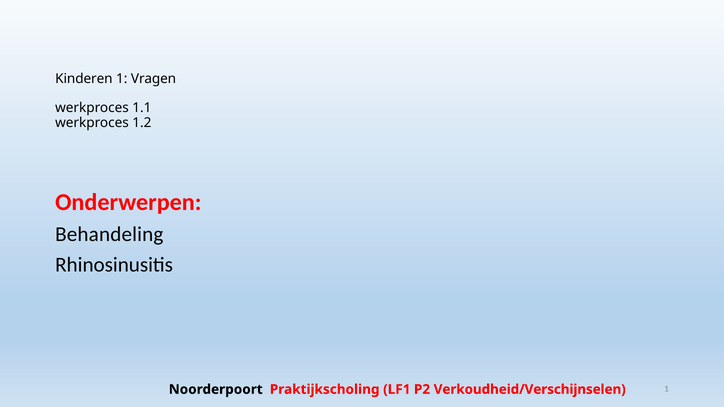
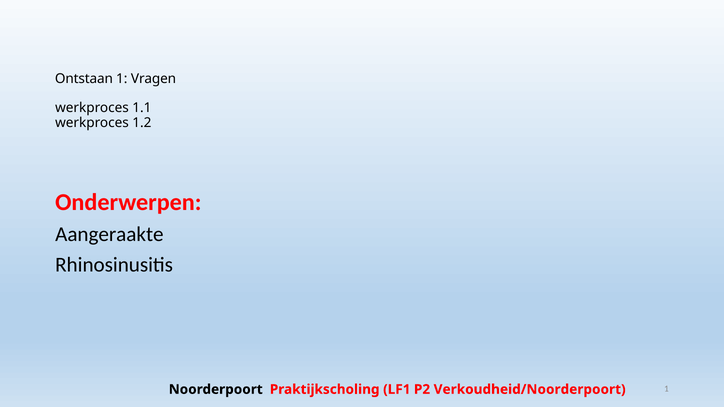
Kinderen: Kinderen -> Ontstaan
Behandeling: Behandeling -> Aangeraakte
Verkoudheid/Verschijnselen: Verkoudheid/Verschijnselen -> Verkoudheid/Noorderpoort
